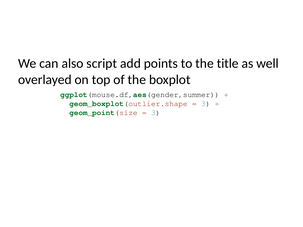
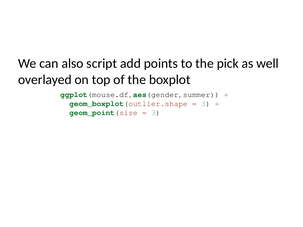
title: title -> pick
